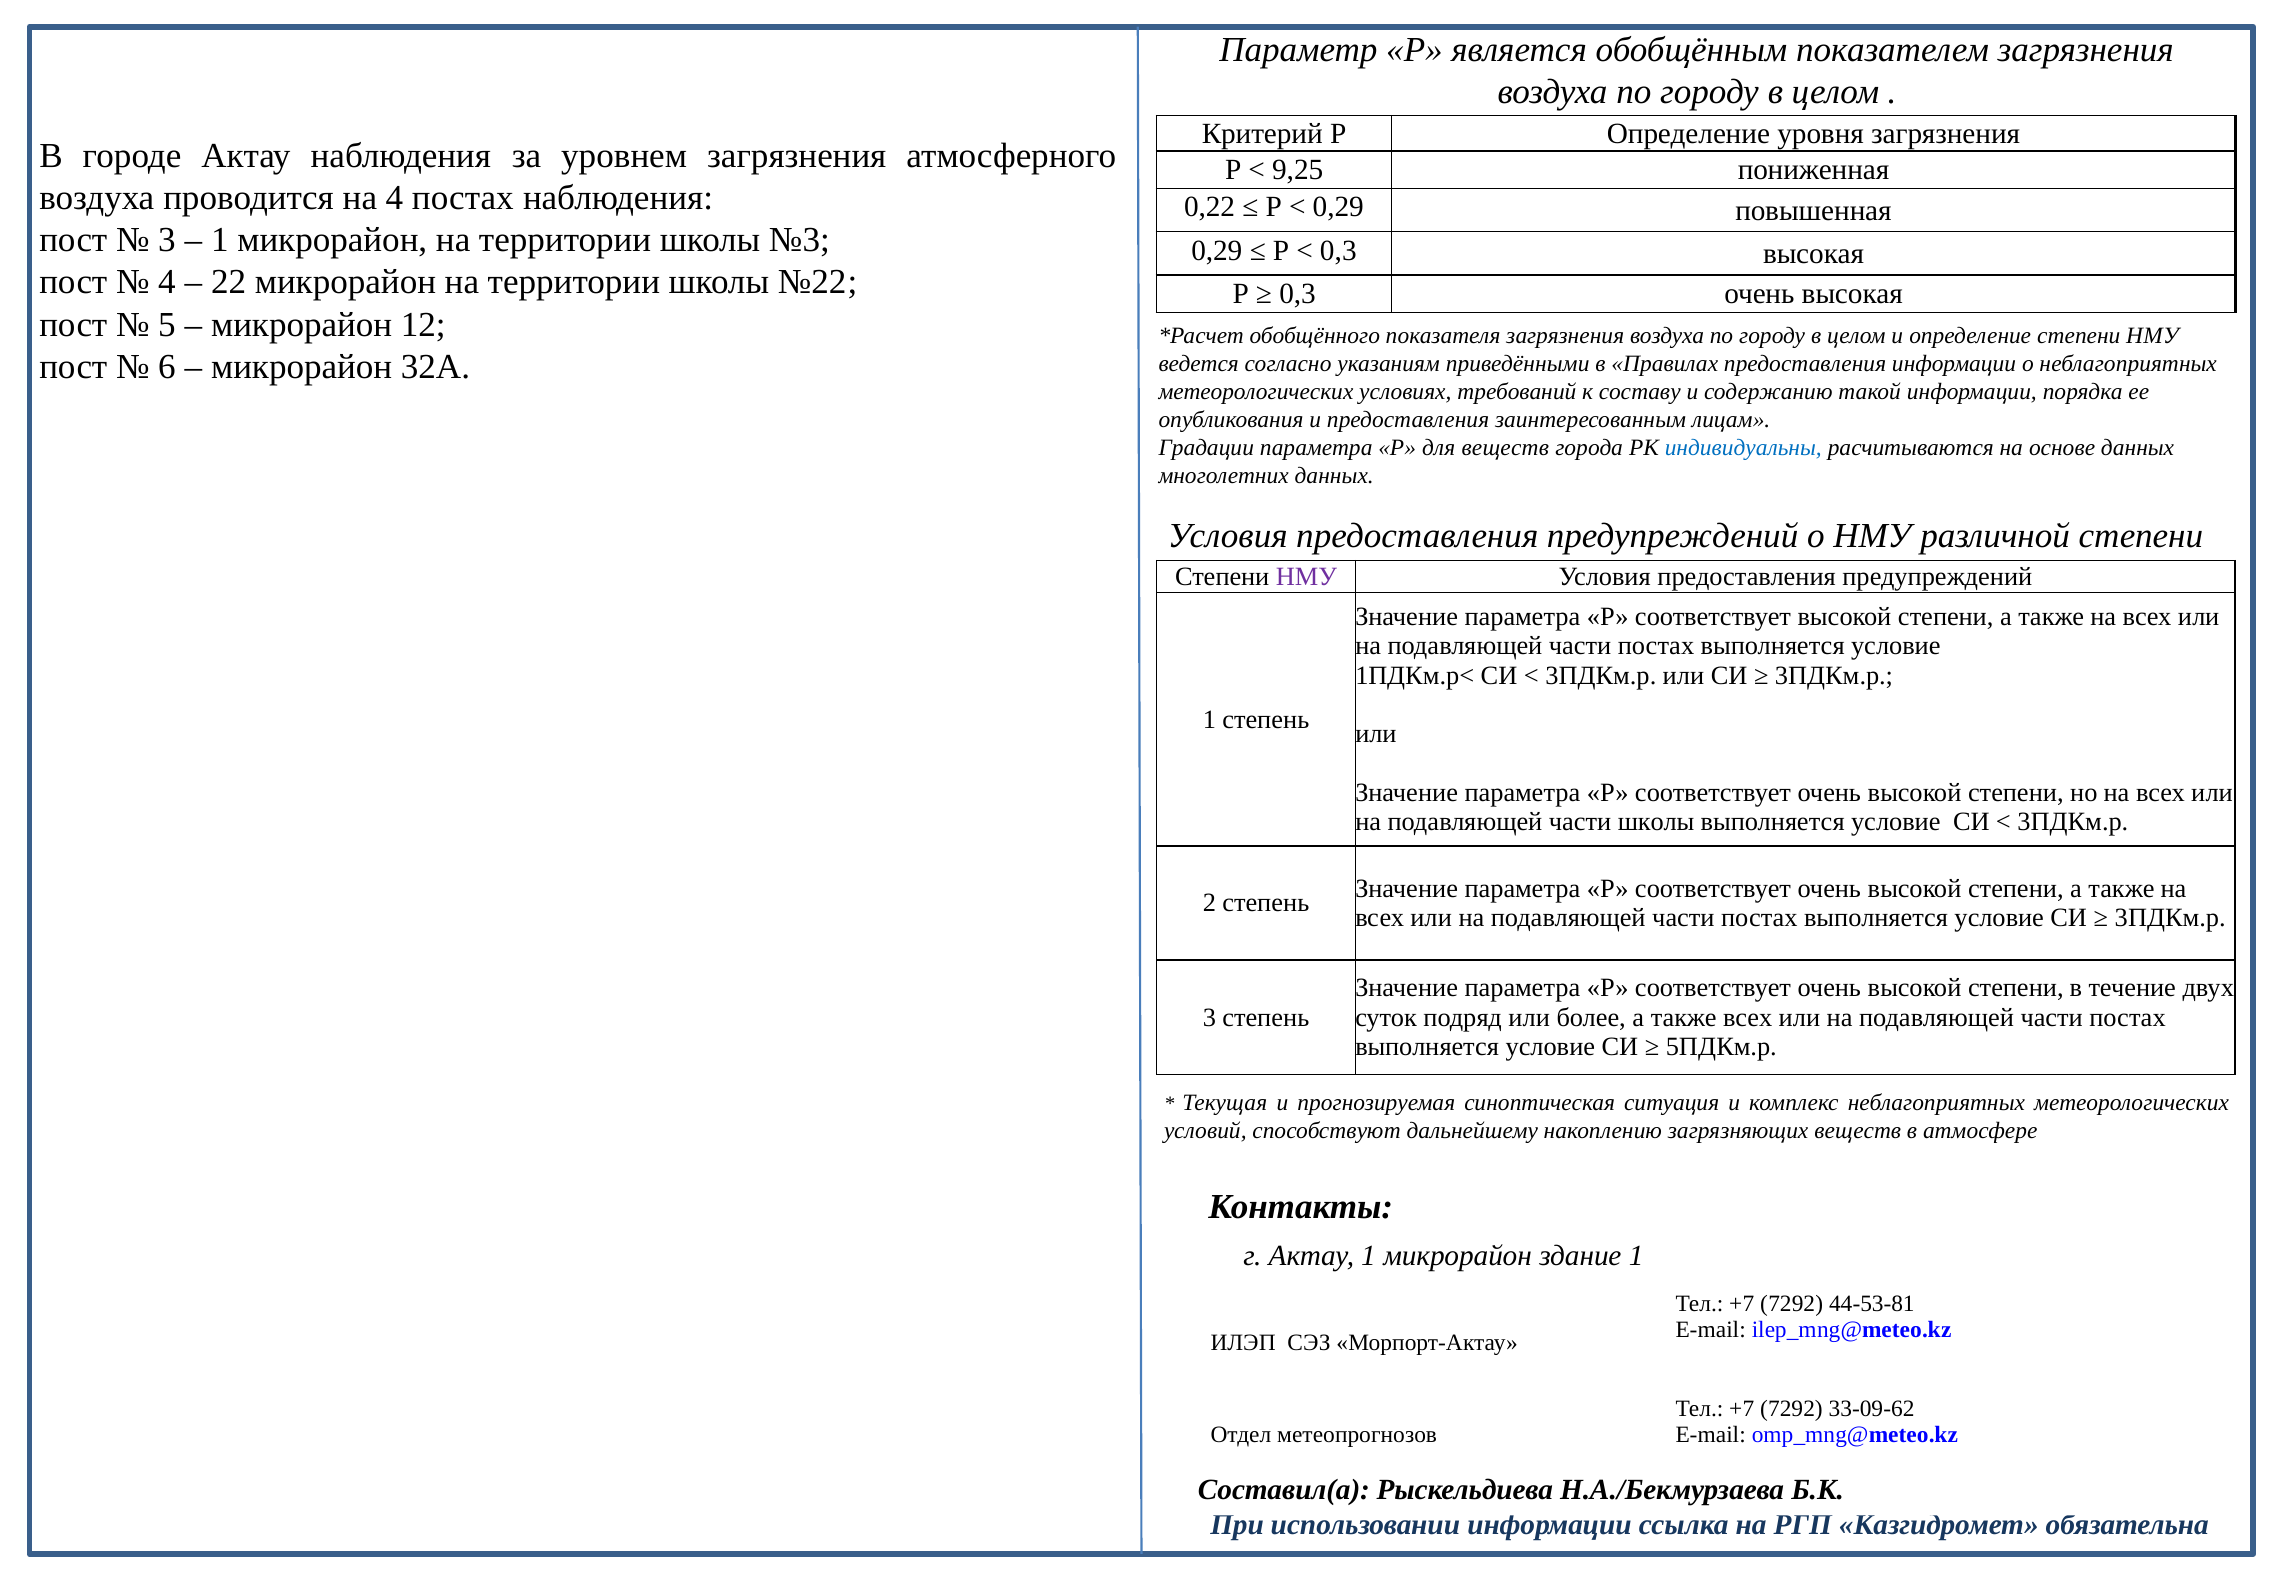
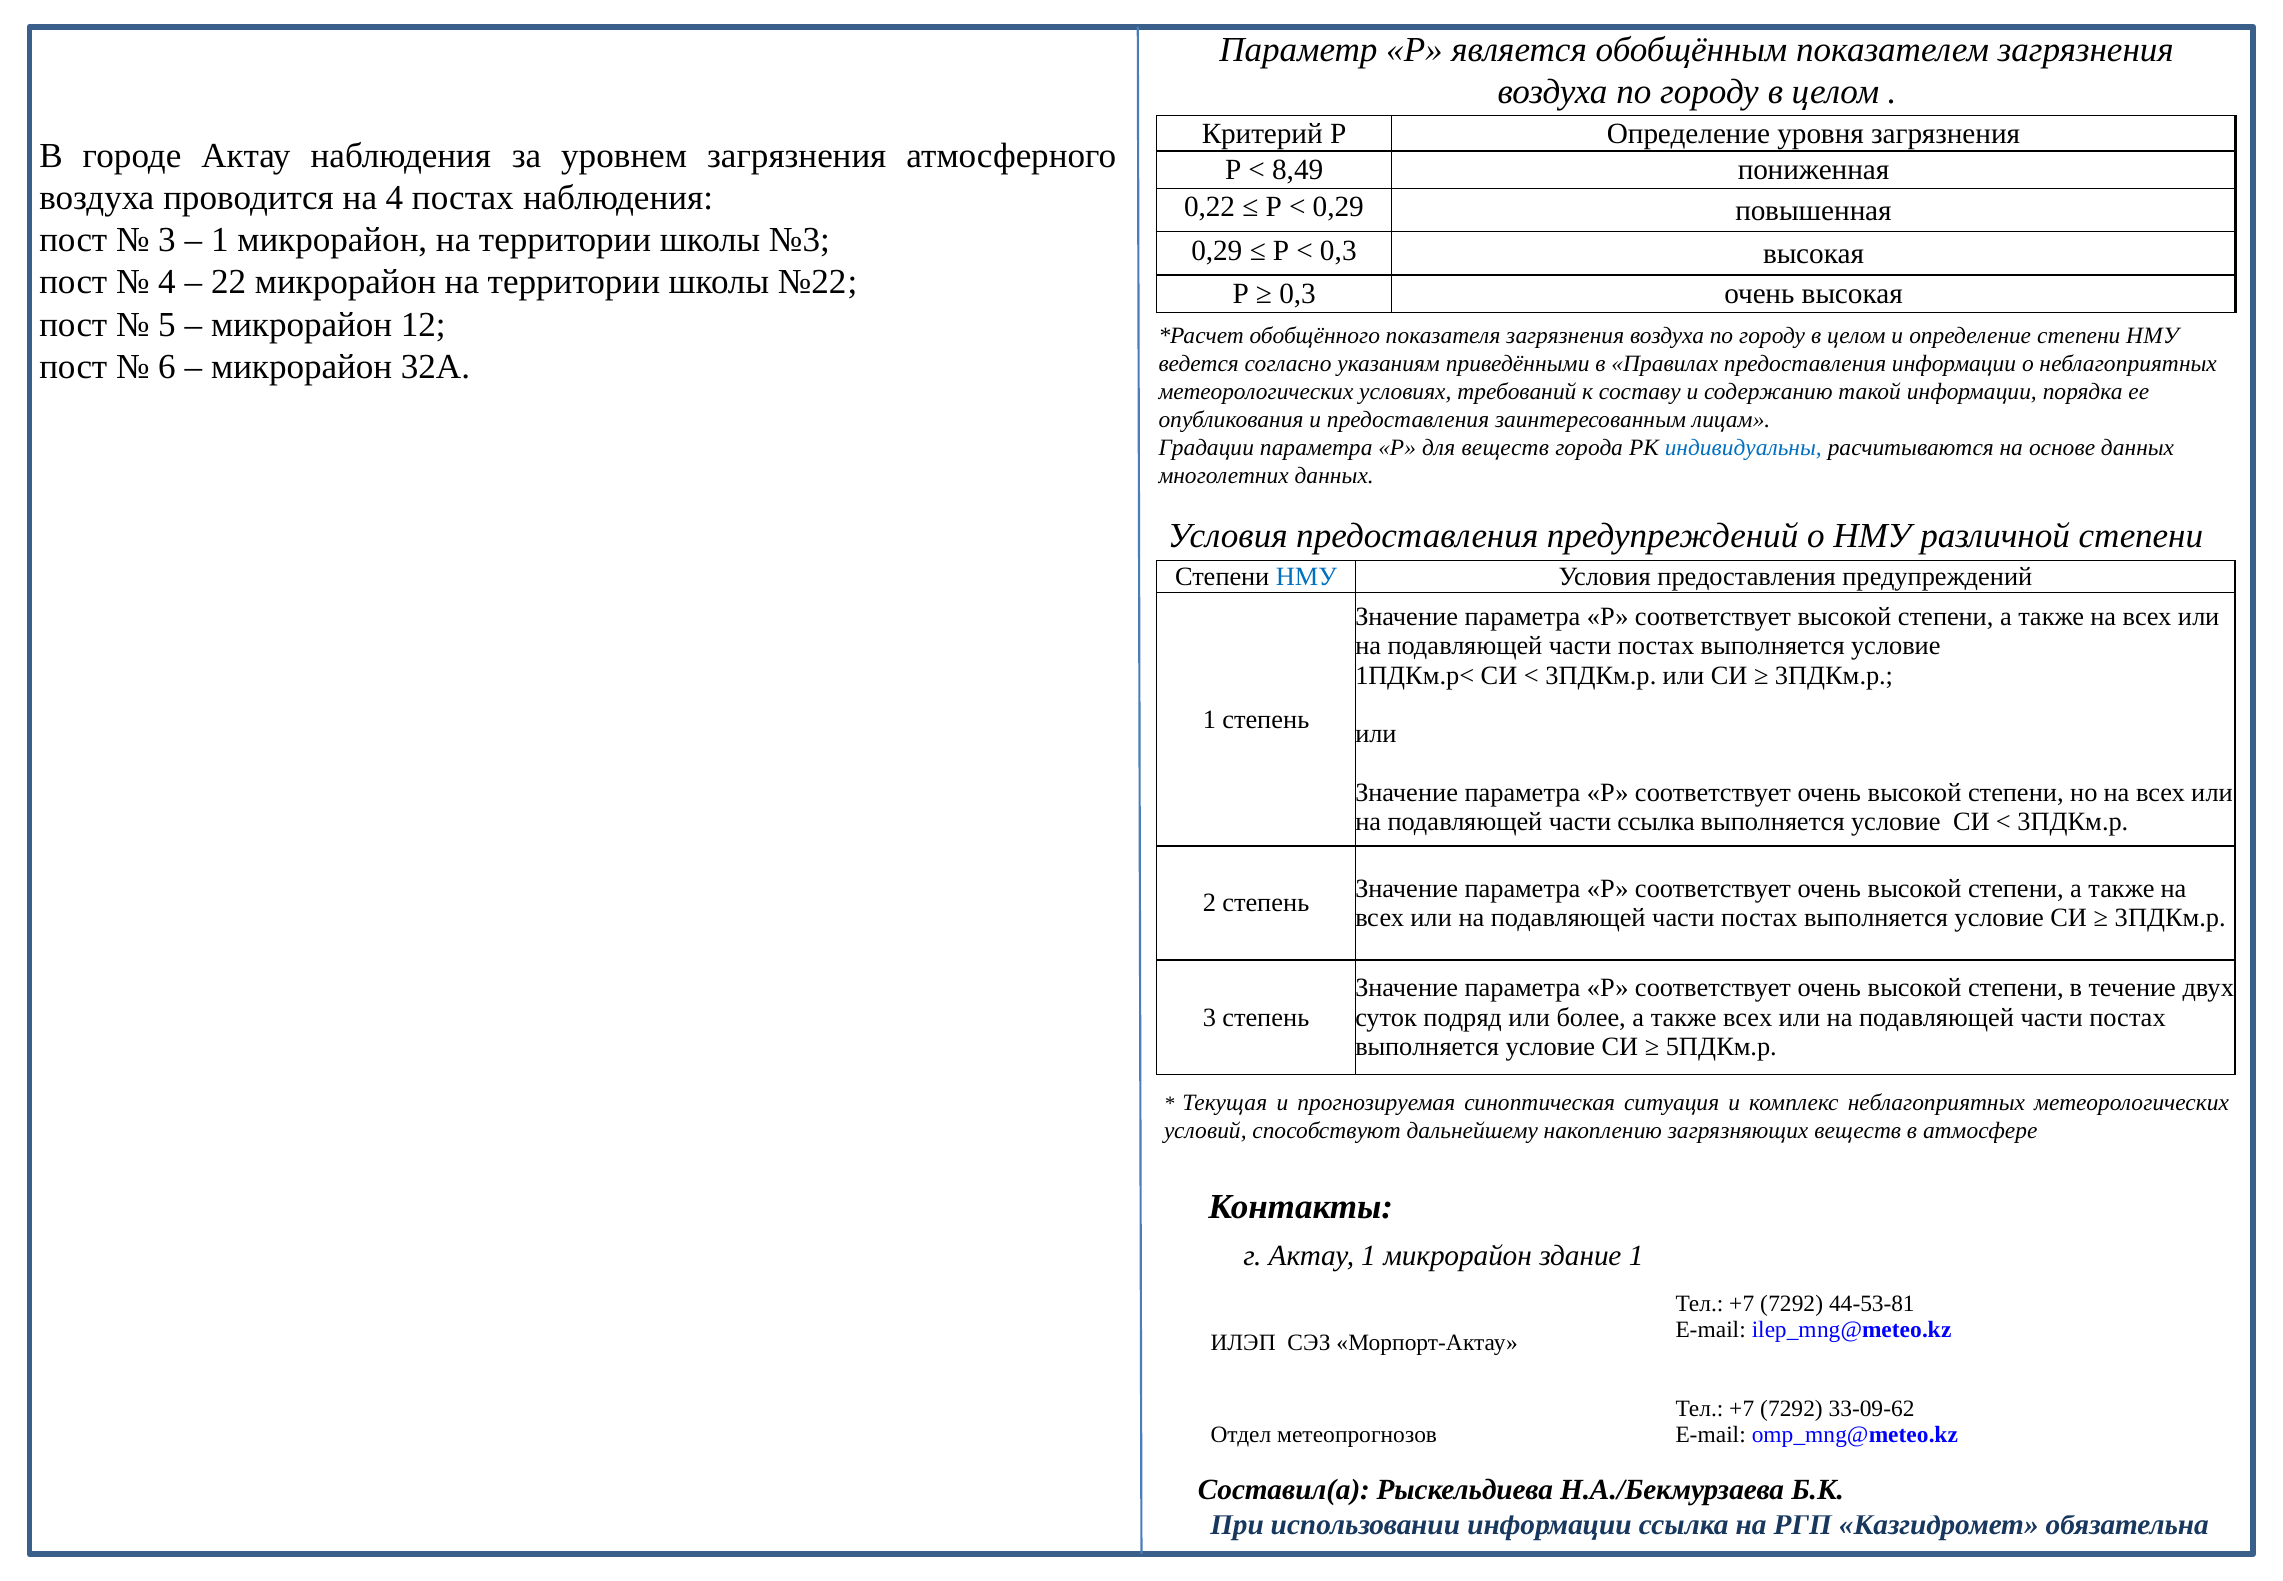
9,25: 9,25 -> 8,49
НМУ at (1307, 576) colour: purple -> blue
части школы: школы -> ссылка
